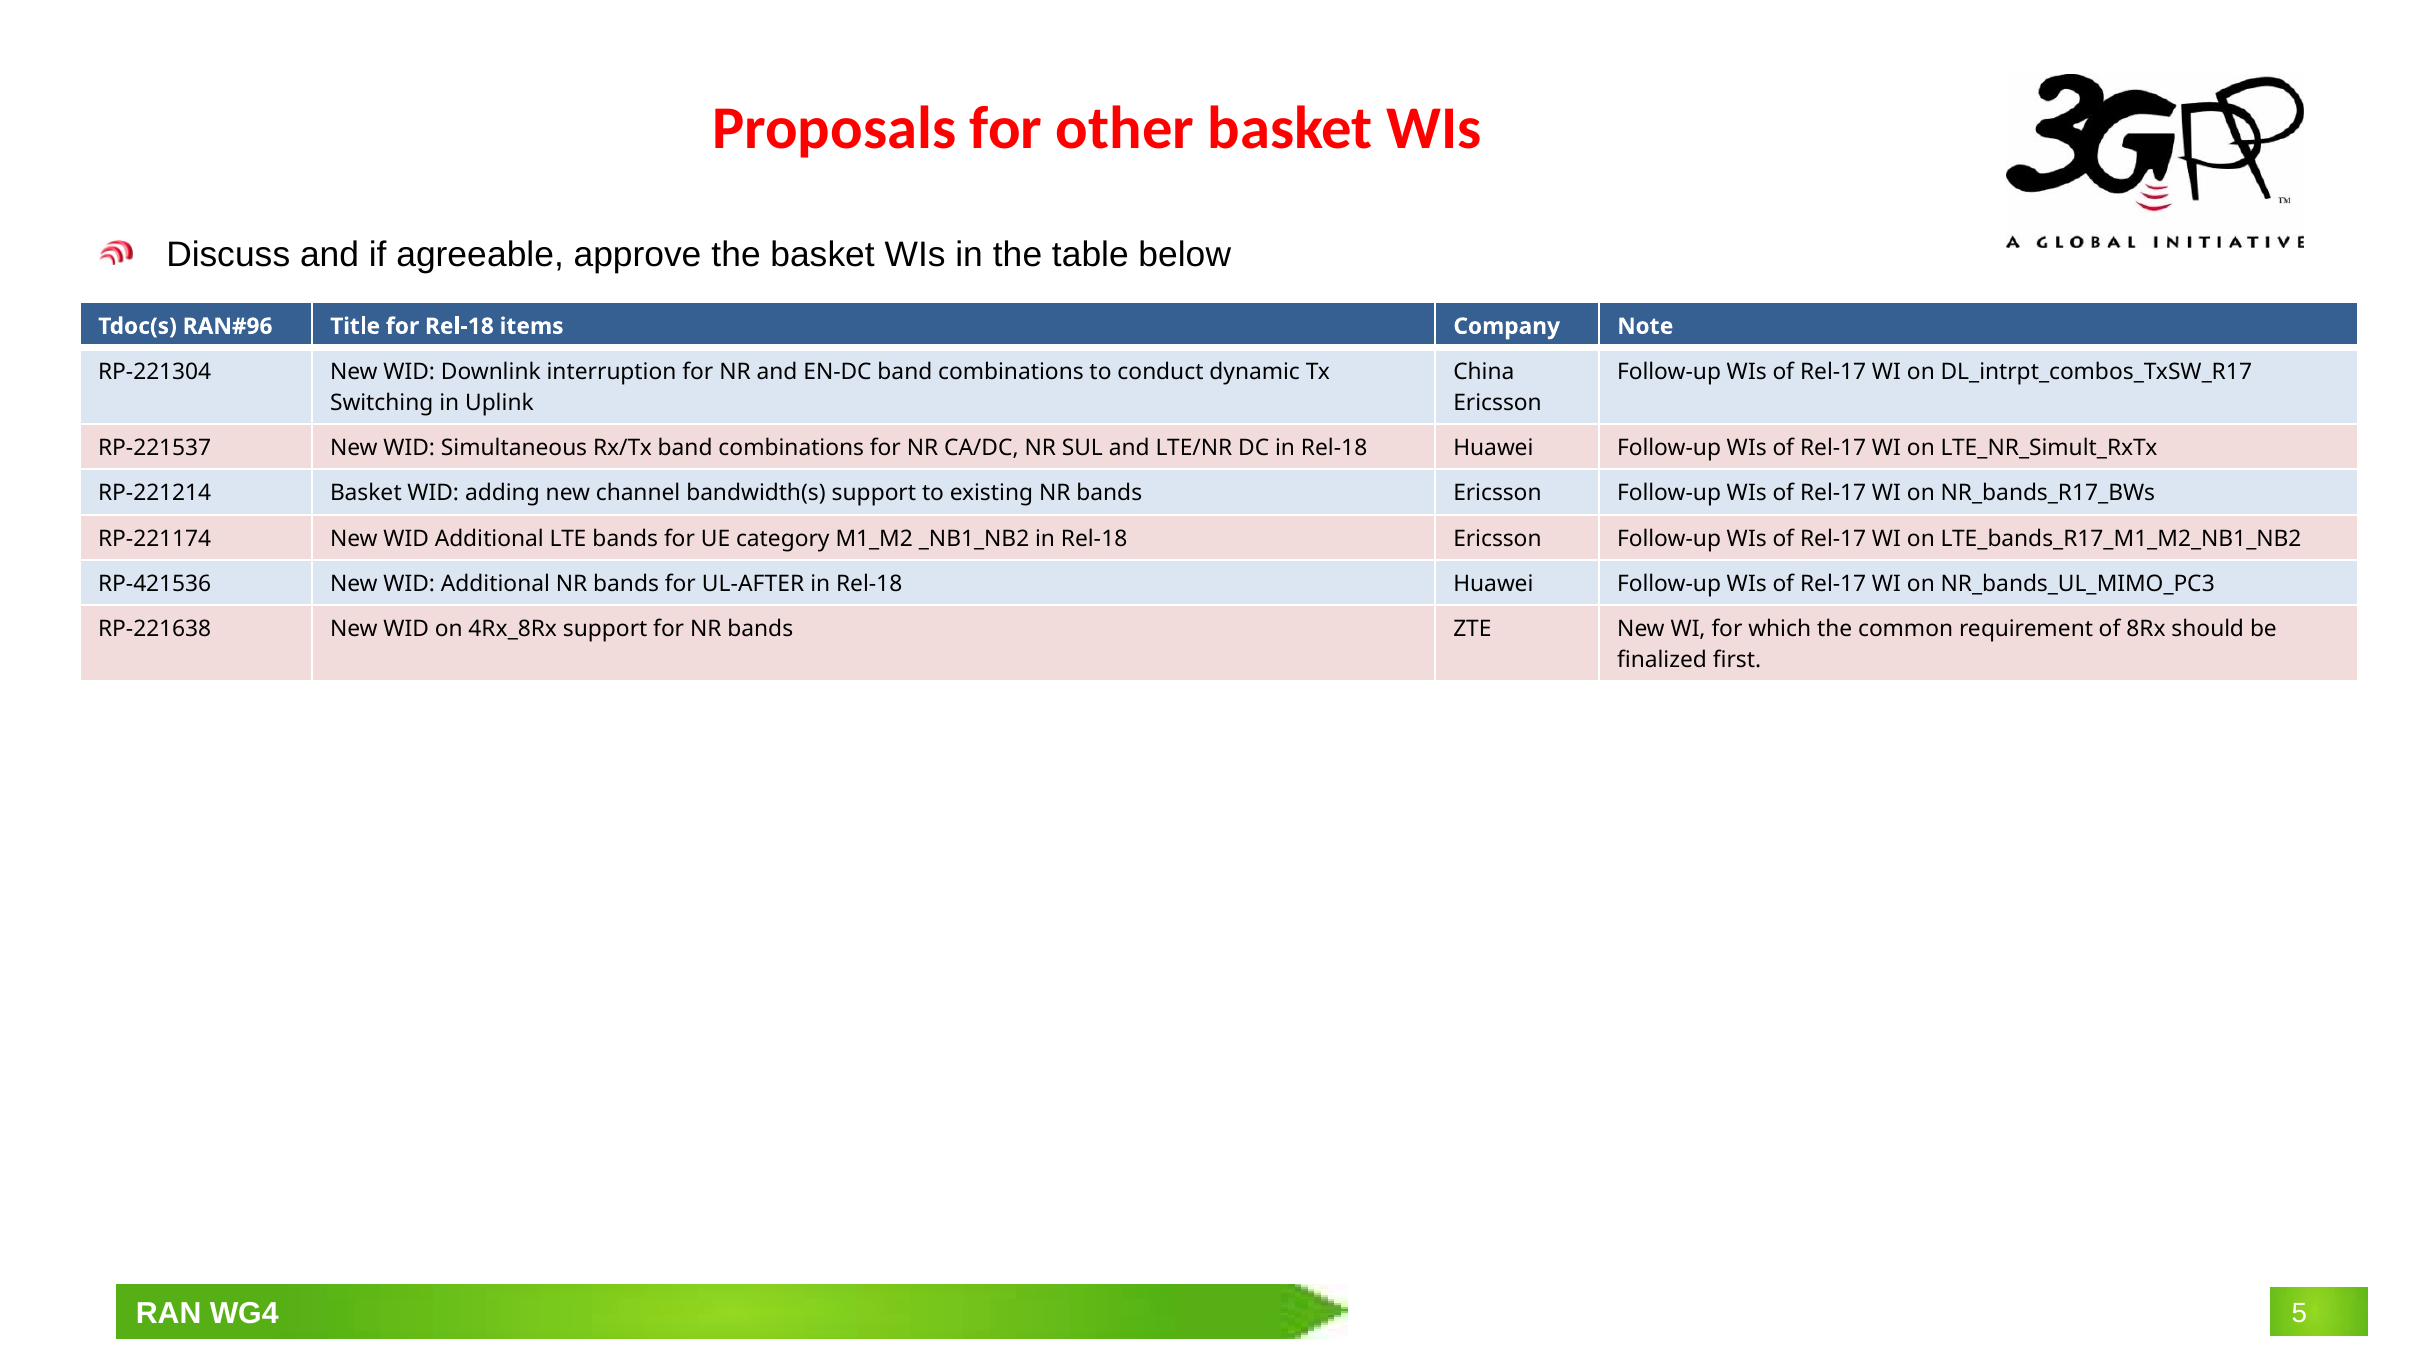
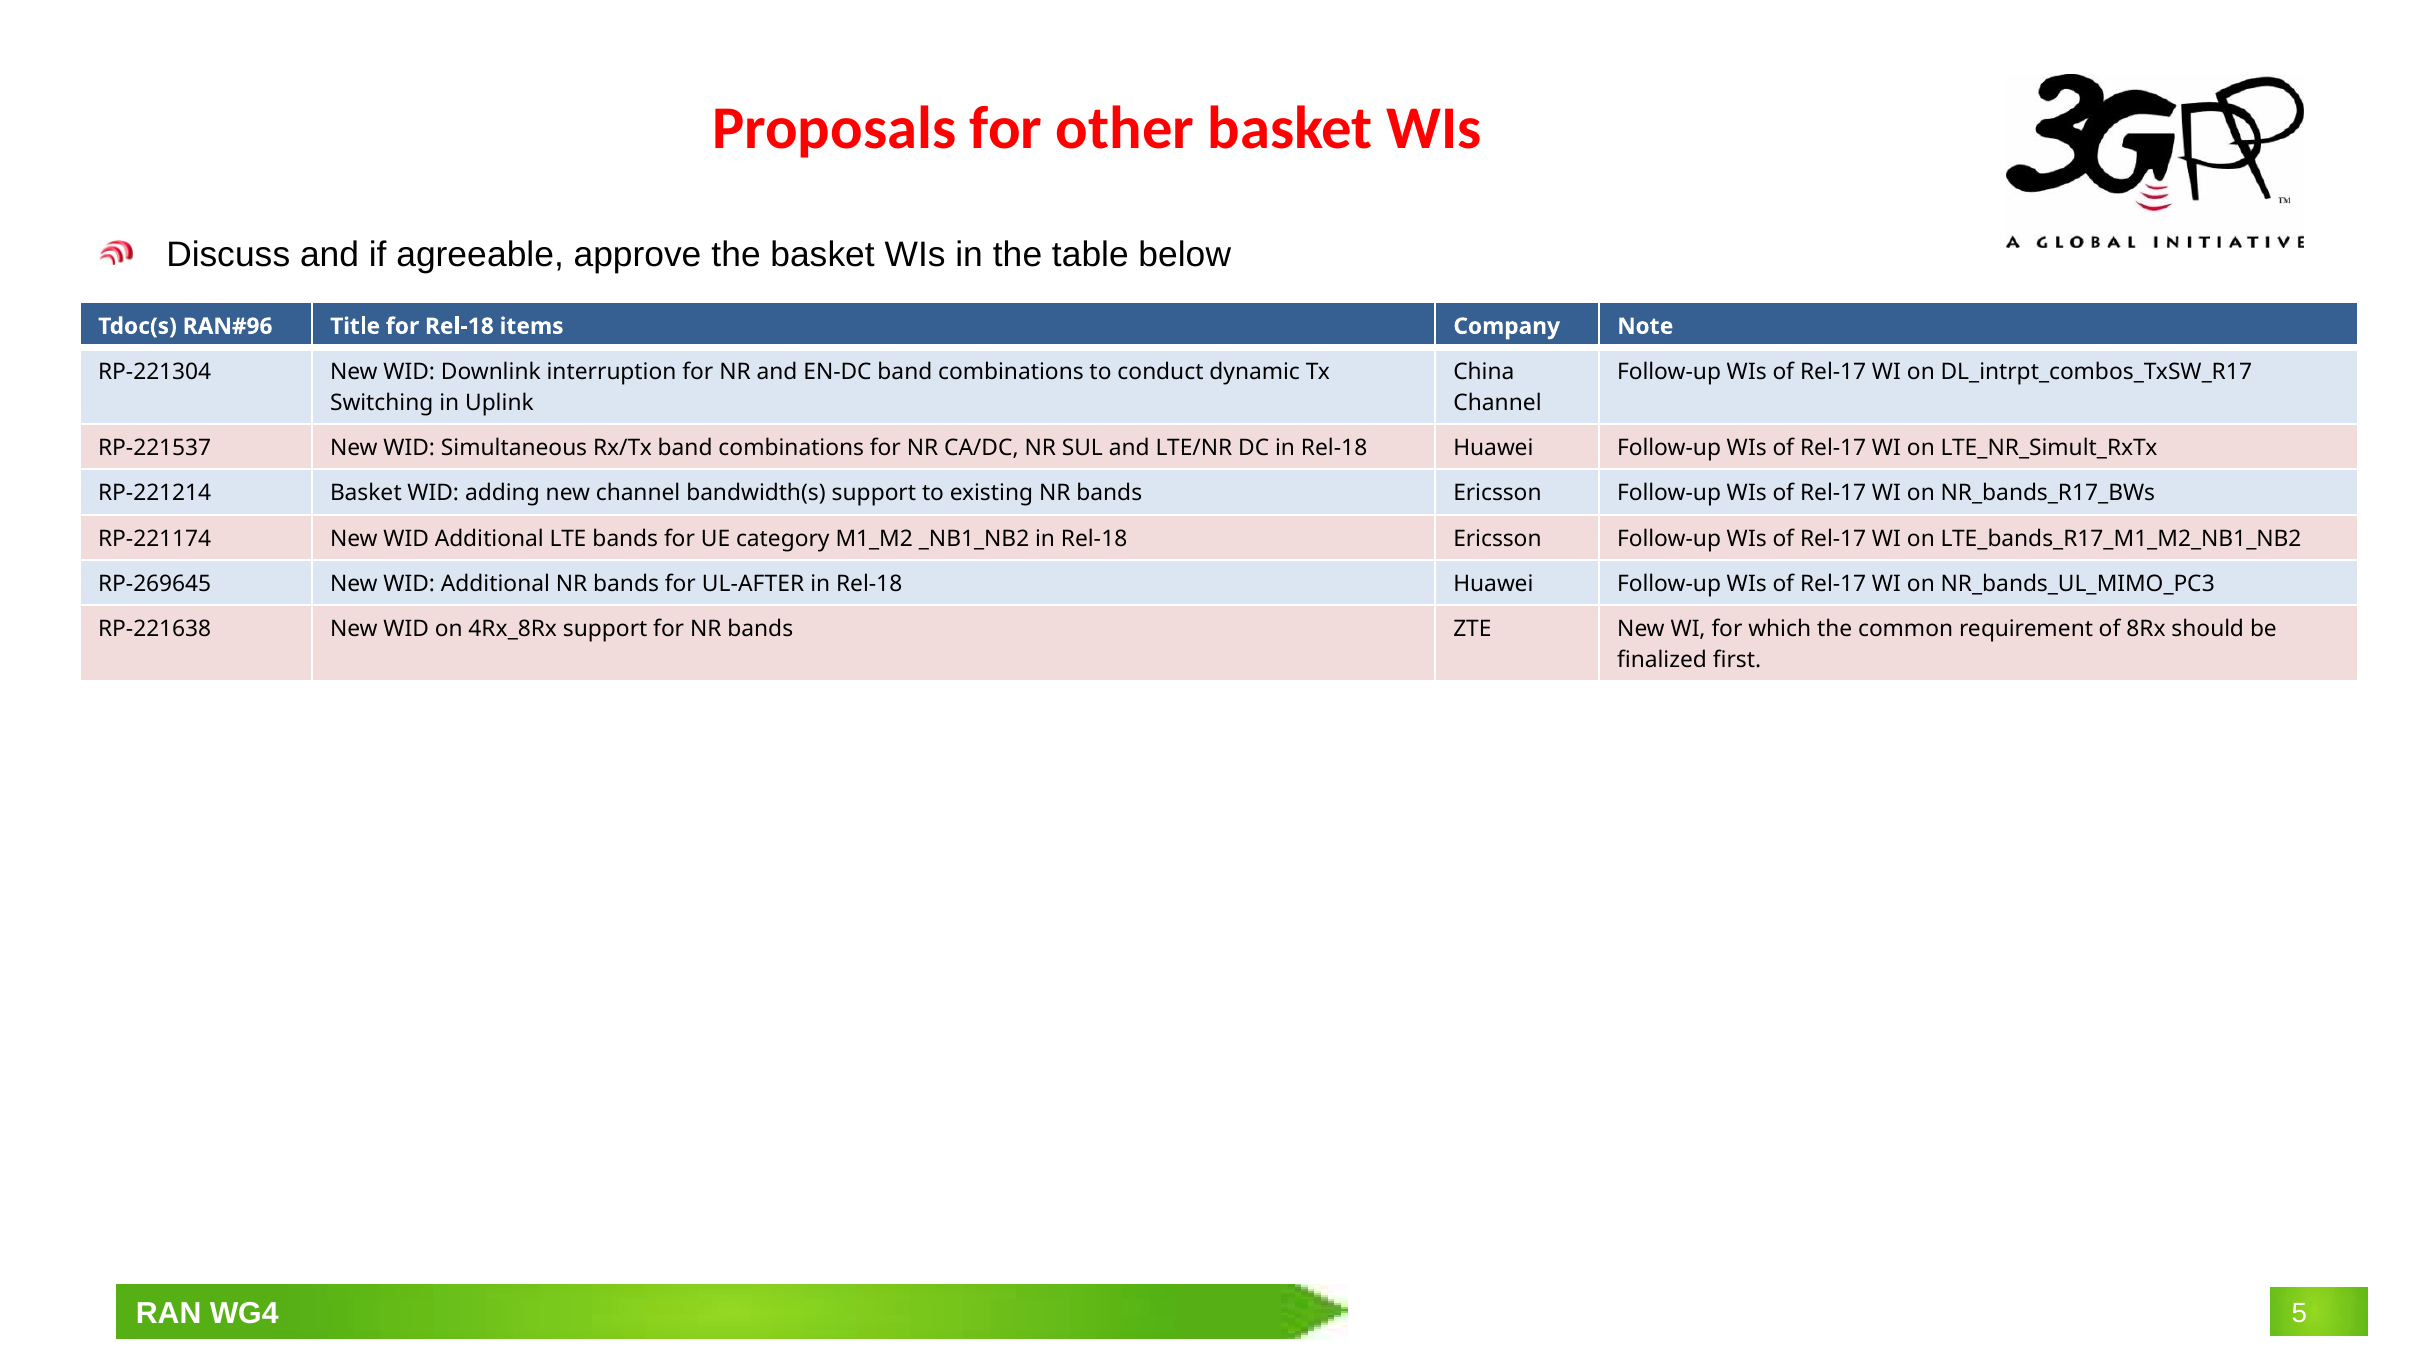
Ericsson at (1498, 403): Ericsson -> Channel
RP-421536: RP-421536 -> RP-269645
